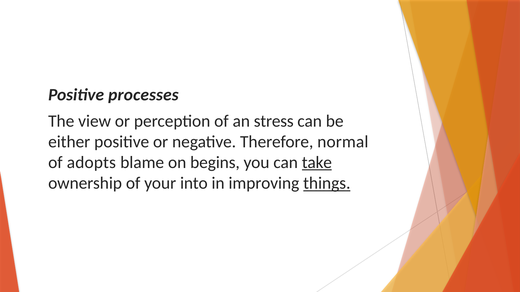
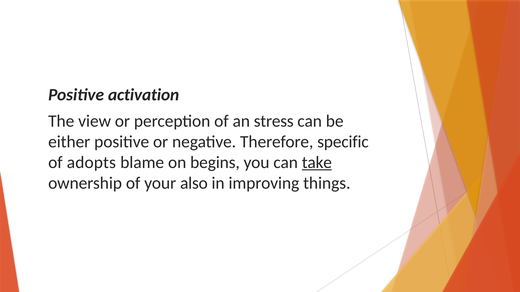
processes: processes -> activation
normal: normal -> specific
into: into -> also
things underline: present -> none
